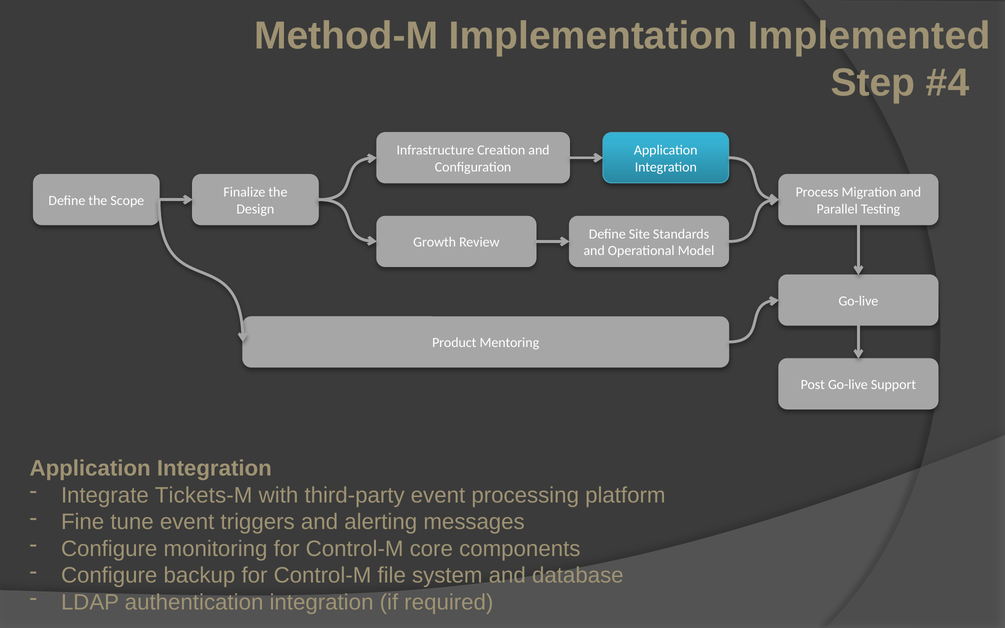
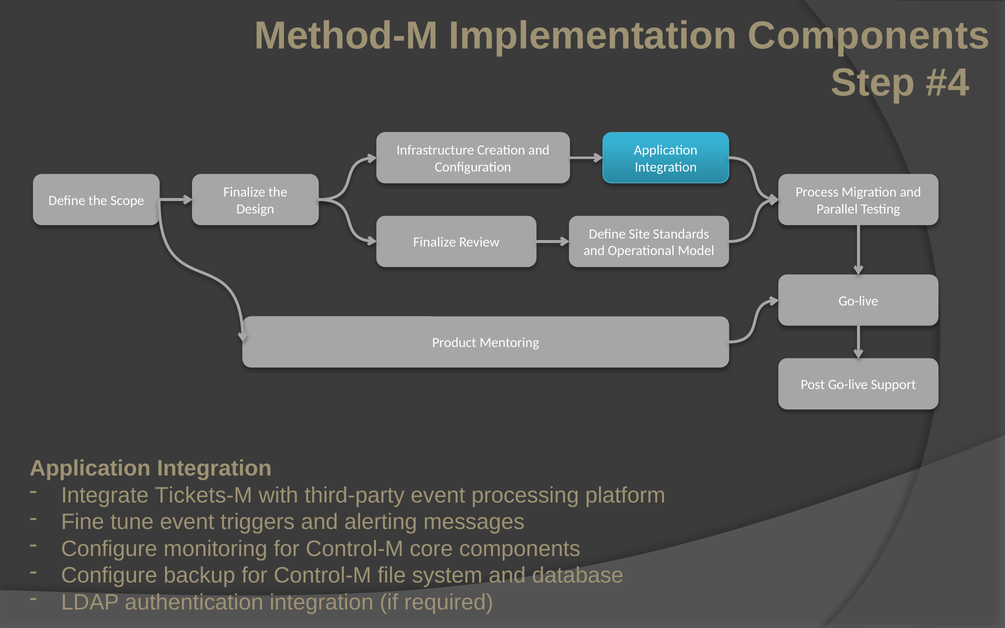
Implementation Implemented: Implemented -> Components
Growth at (435, 242): Growth -> Finalize
